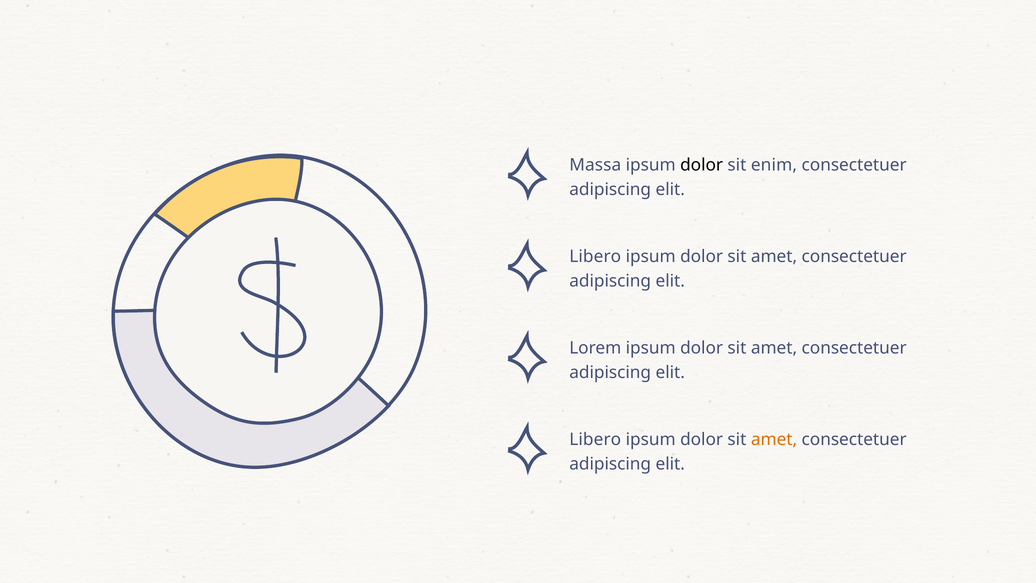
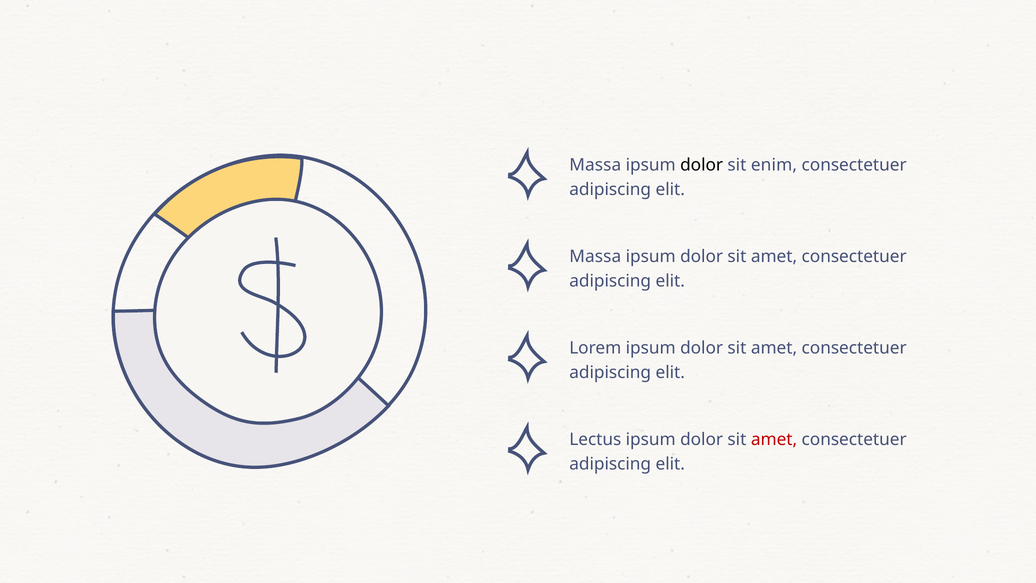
Libero at (595, 256): Libero -> Massa
Libero at (595, 439): Libero -> Lectus
amet at (774, 439) colour: orange -> red
